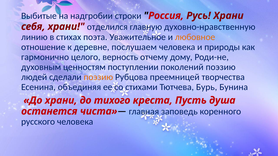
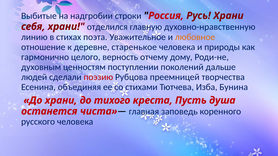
послушаем: послушаем -> старенькое
поколений поэзию: поэзию -> дальше
поэзию at (98, 77) colour: orange -> red
Бурь: Бурь -> Изба
